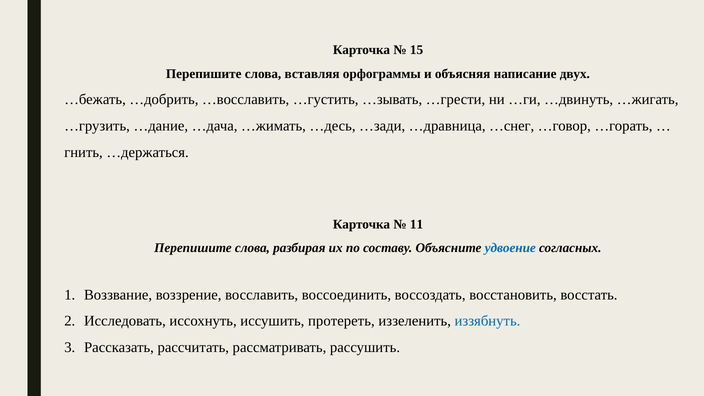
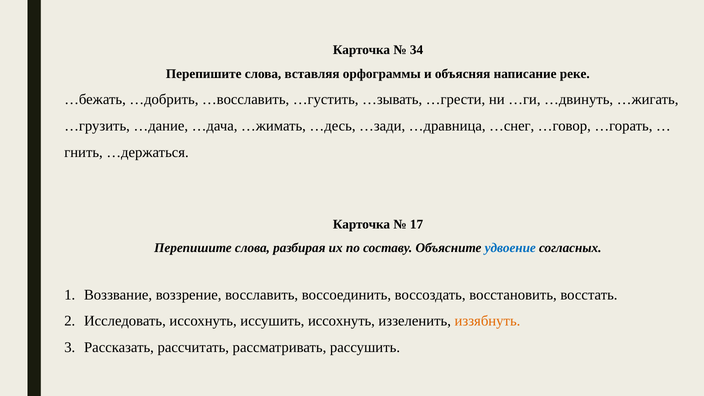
15: 15 -> 34
двух: двух -> реке
11: 11 -> 17
иссушить протереть: протереть -> иссохнуть
иззябнуть colour: blue -> orange
